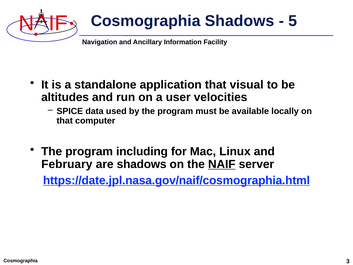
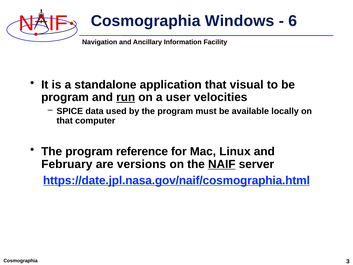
Cosmographia Shadows: Shadows -> Windows
5: 5 -> 6
altitudes at (65, 97): altitudes -> program
run underline: none -> present
including: including -> reference
are shadows: shadows -> versions
